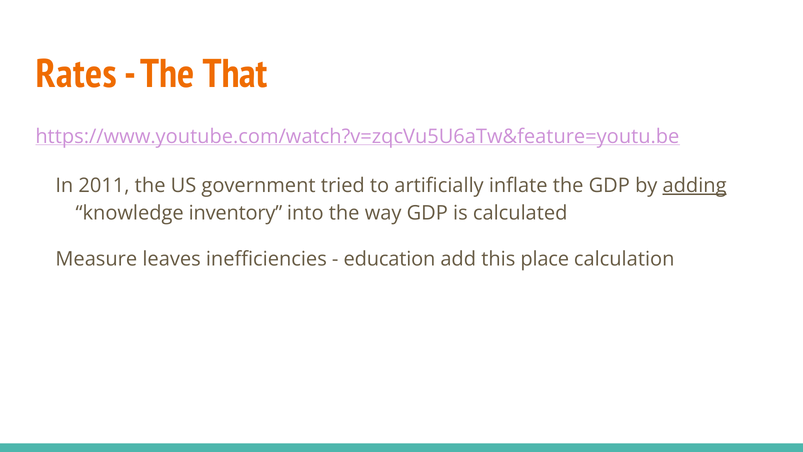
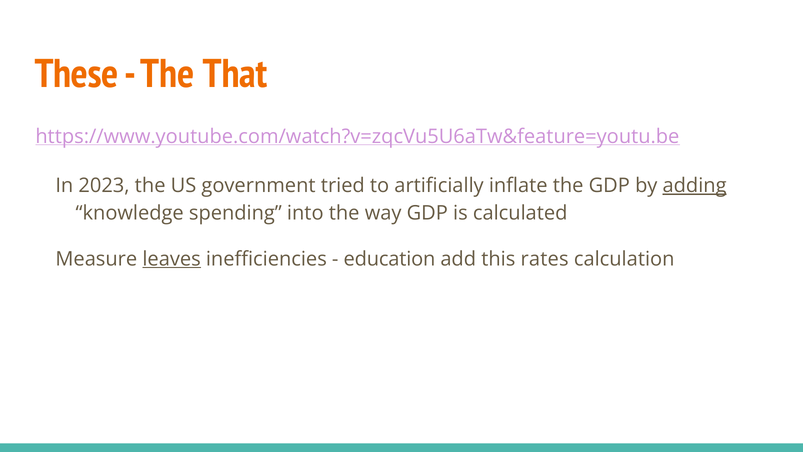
Rates: Rates -> These
2011: 2011 -> 2023
inventory: inventory -> spending
leaves underline: none -> present
place: place -> rates
